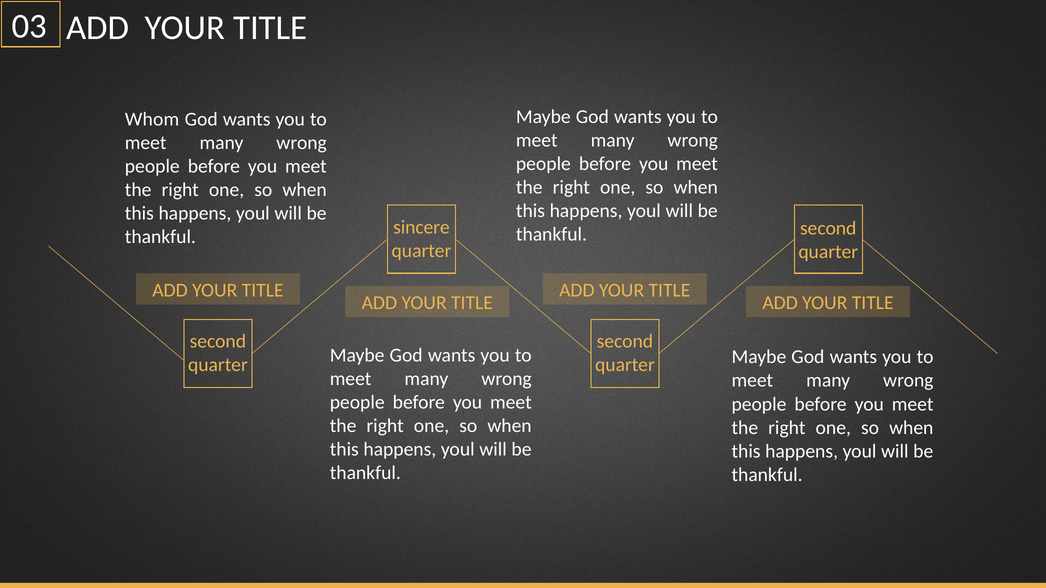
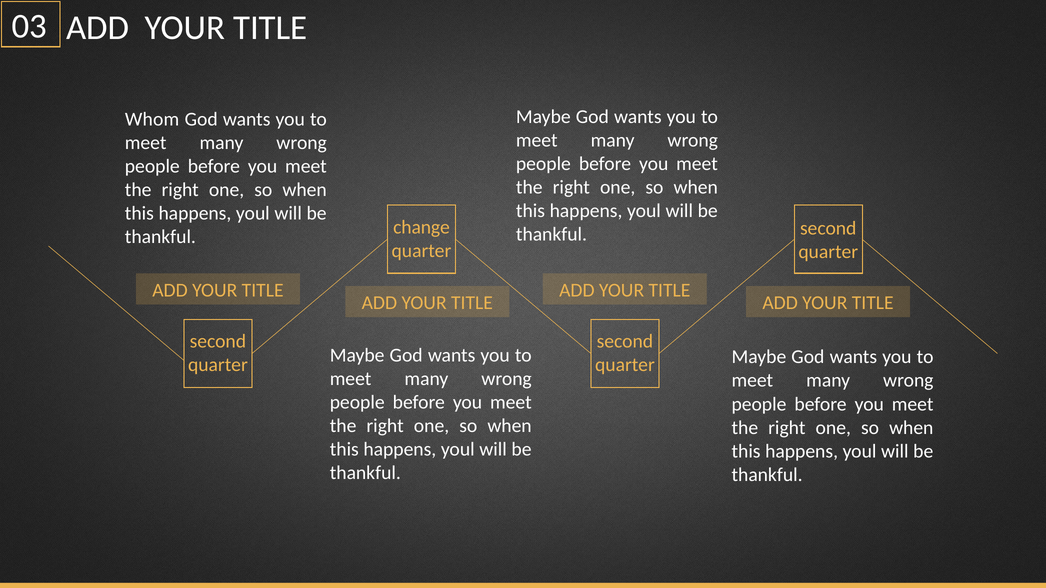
sincere: sincere -> change
